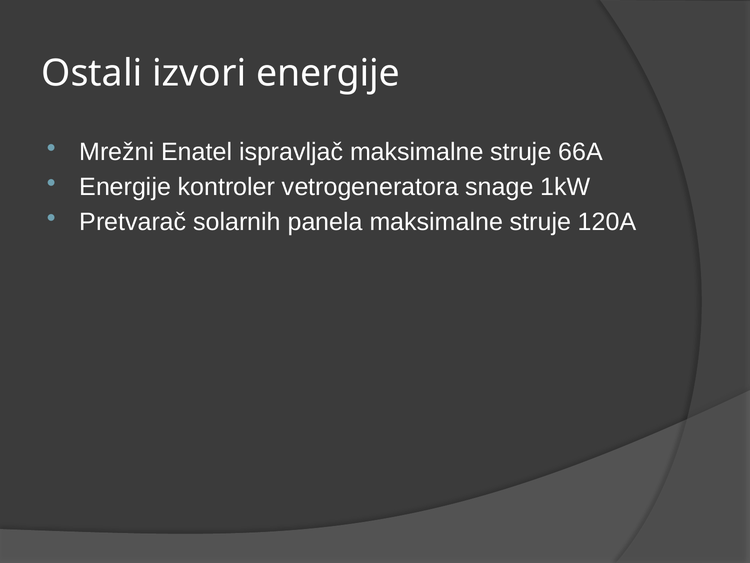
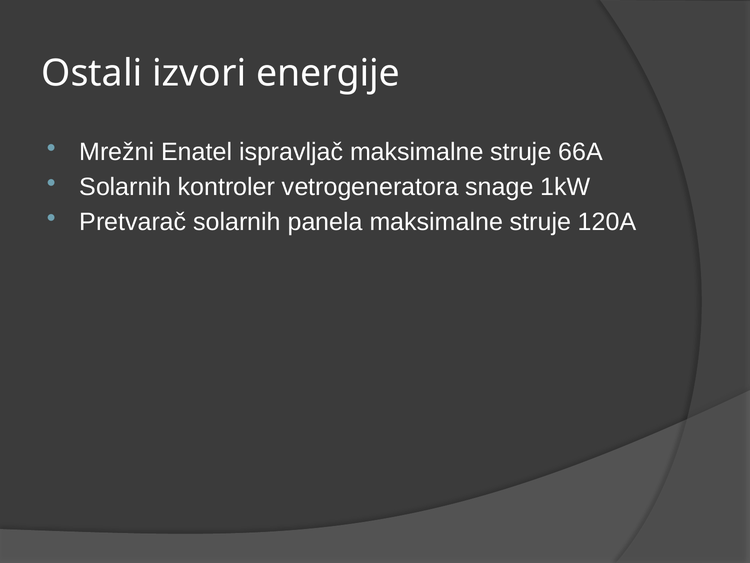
Energije at (125, 187): Energije -> Solarnih
